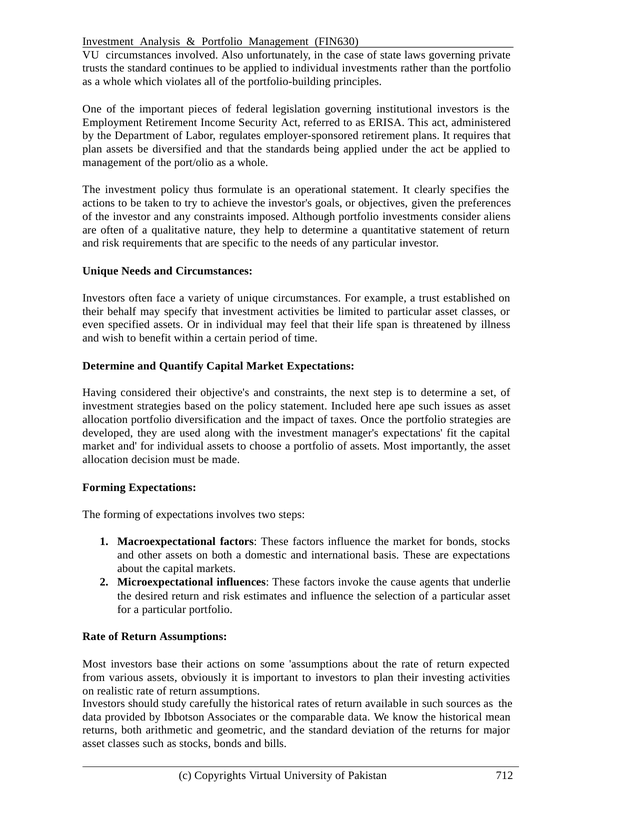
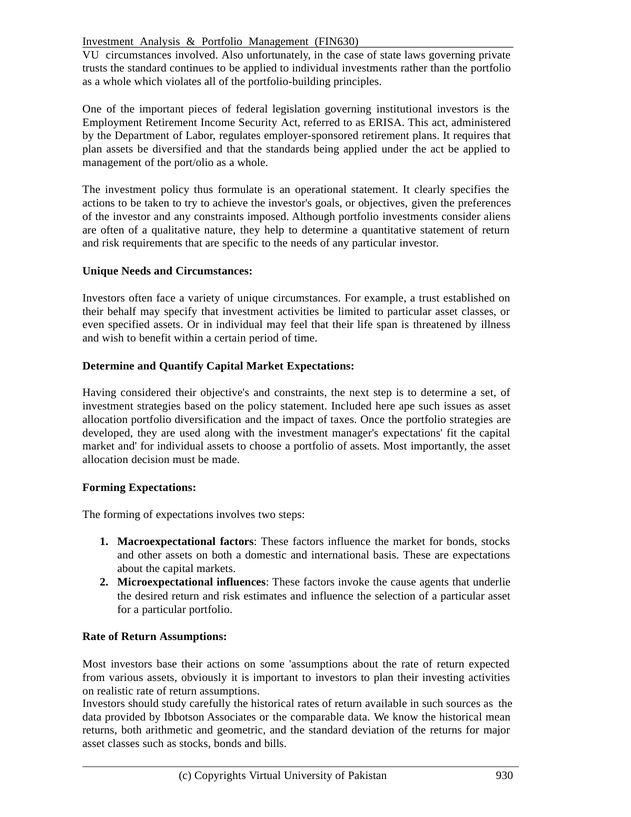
712: 712 -> 930
